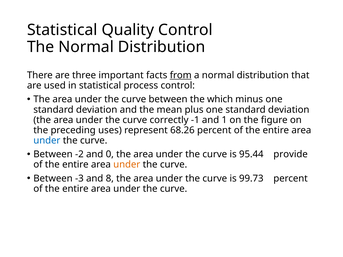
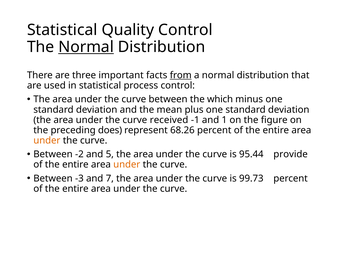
Normal at (86, 47) underline: none -> present
correctly: correctly -> received
uses: uses -> does
under at (47, 141) colour: blue -> orange
0: 0 -> 5
8: 8 -> 7
